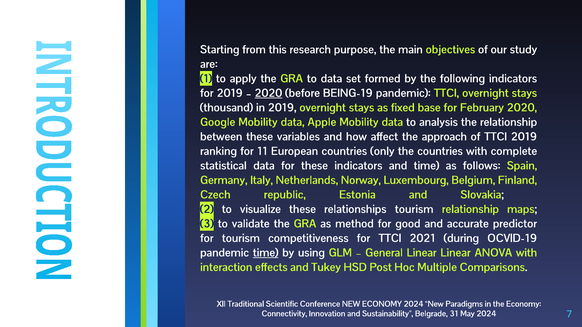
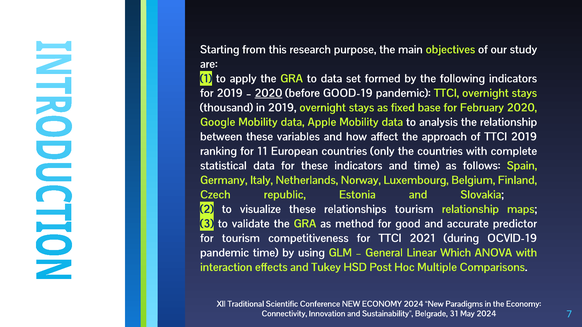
BEING-19: BEING-19 -> GOOD-19
time at (266, 253) underline: present -> none
Linear Linear: Linear -> Which
